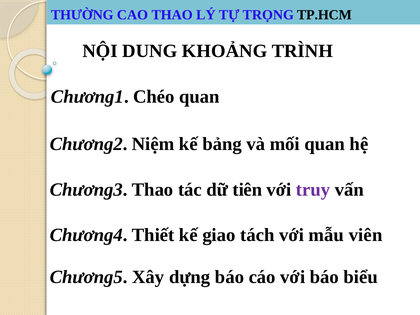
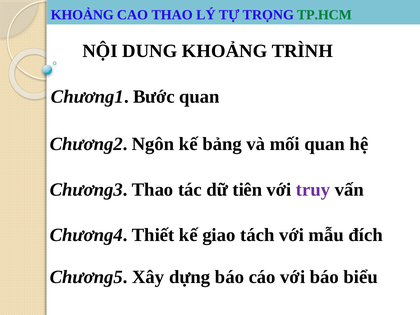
THƯỜNG at (82, 15): THƯỜNG -> KHOẢNG
TP.HCM colour: black -> green
Chéo: Chéo -> Bước
Niệm: Niệm -> Ngôn
viên: viên -> đích
